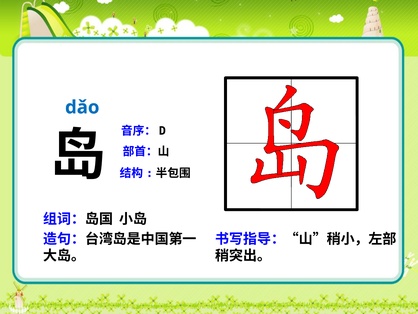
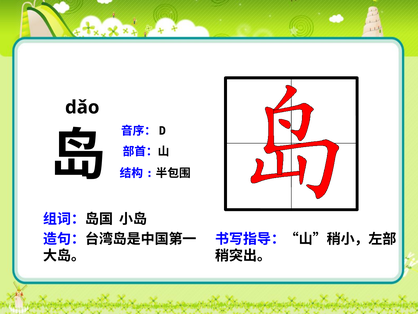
dǎo colour: blue -> black
